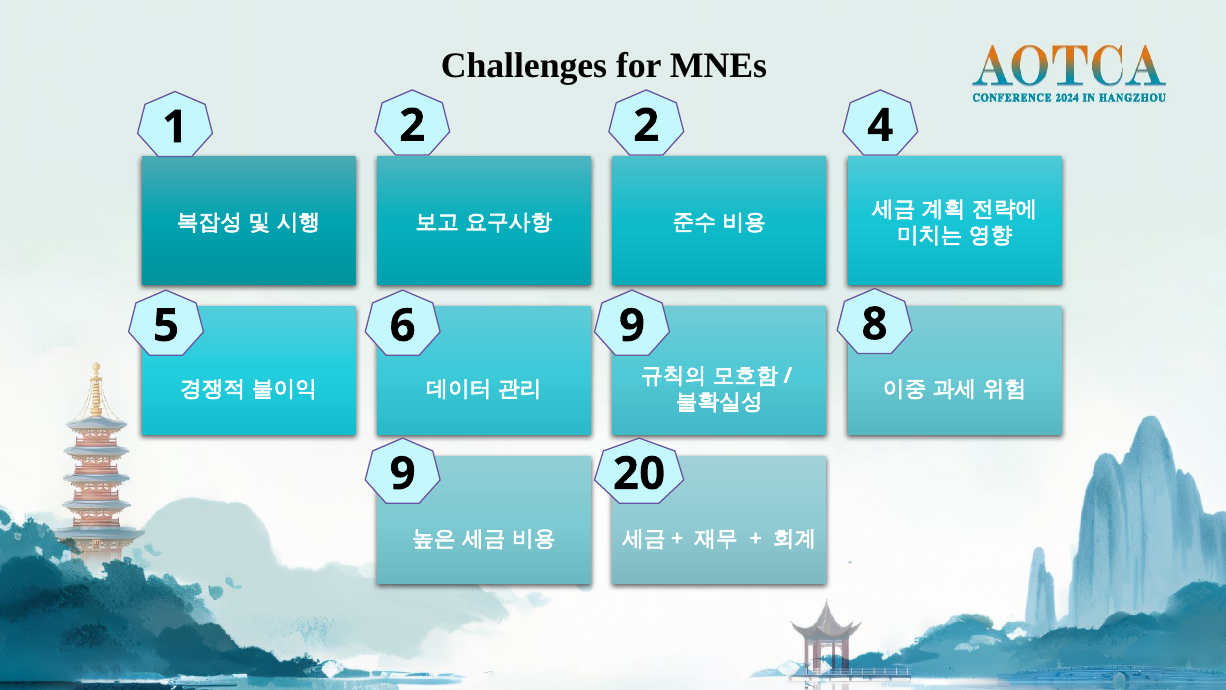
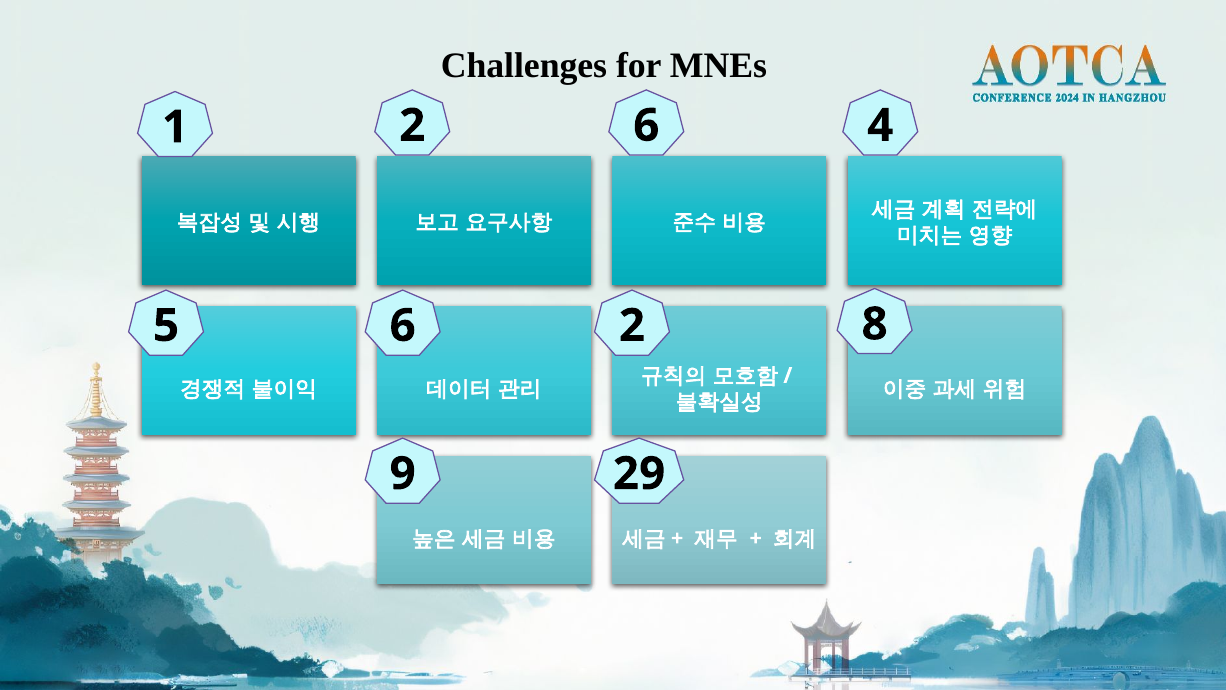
2 2: 2 -> 6
6 9: 9 -> 2
20: 20 -> 29
